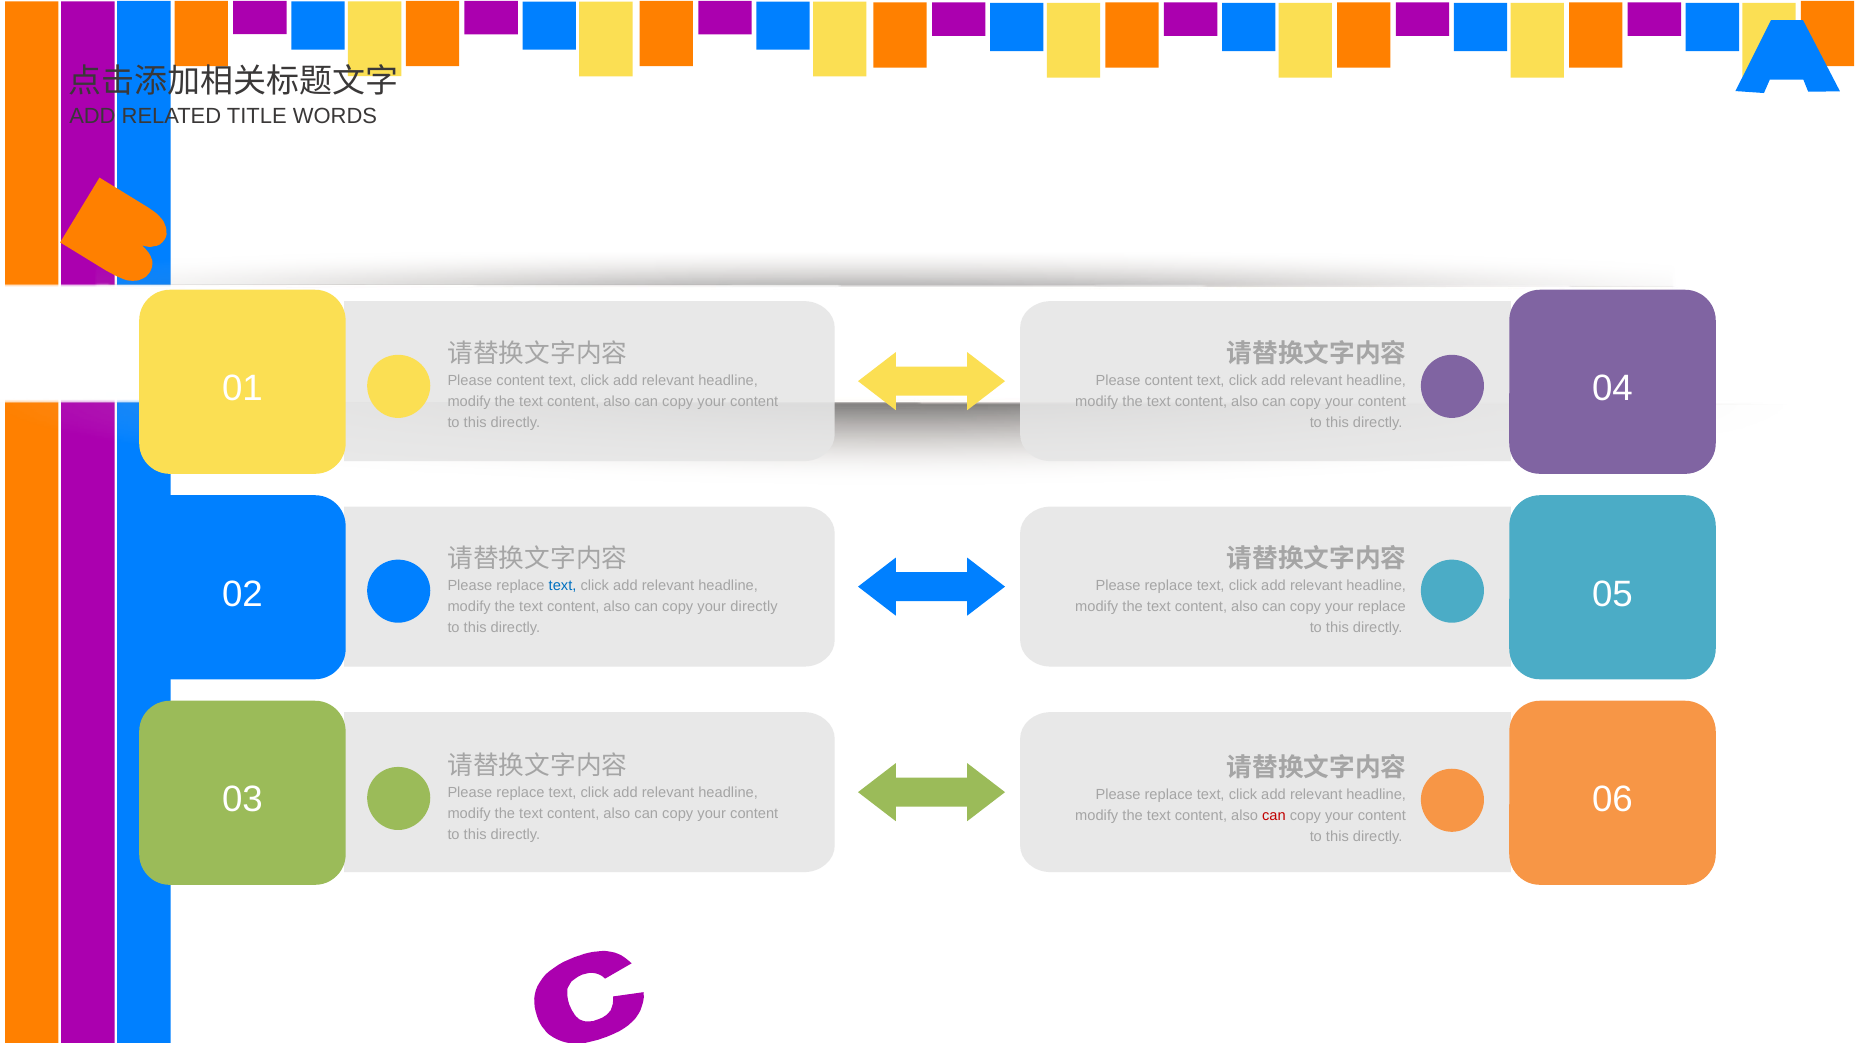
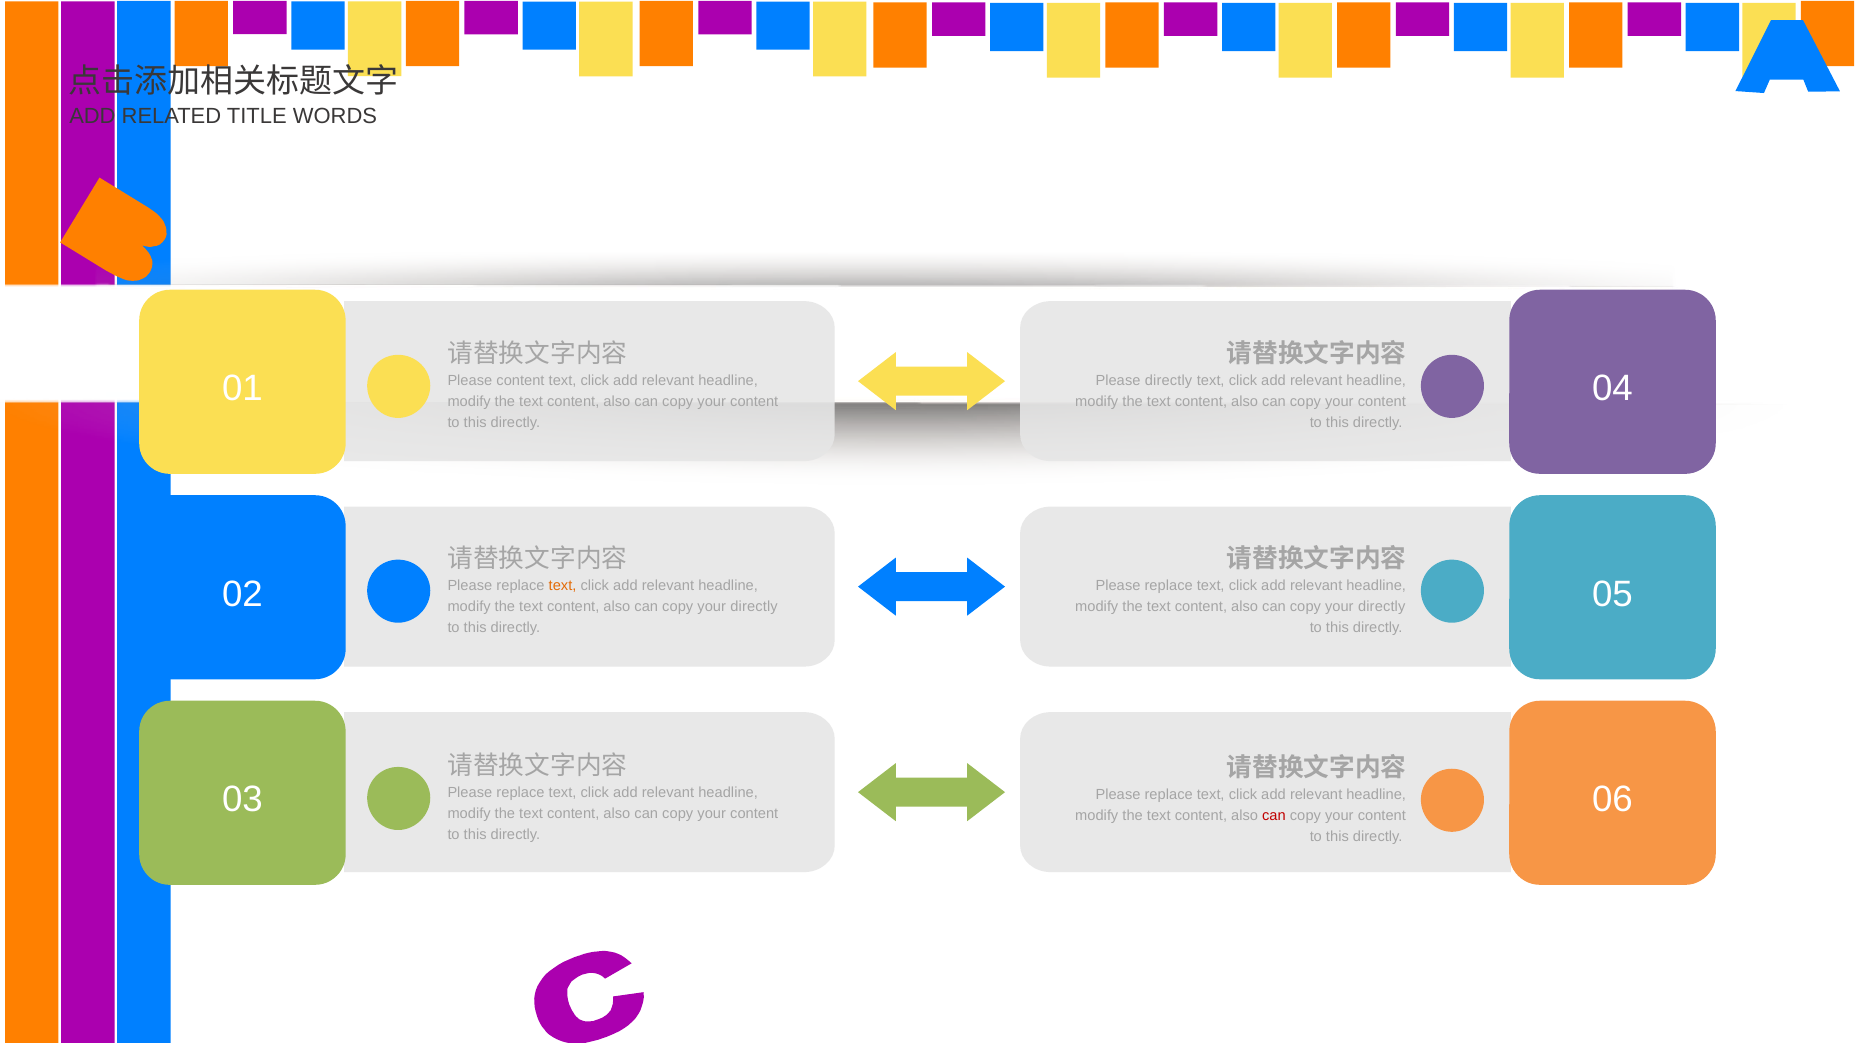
content at (1169, 381): content -> directly
text at (563, 586) colour: blue -> orange
replace at (1382, 607): replace -> directly
